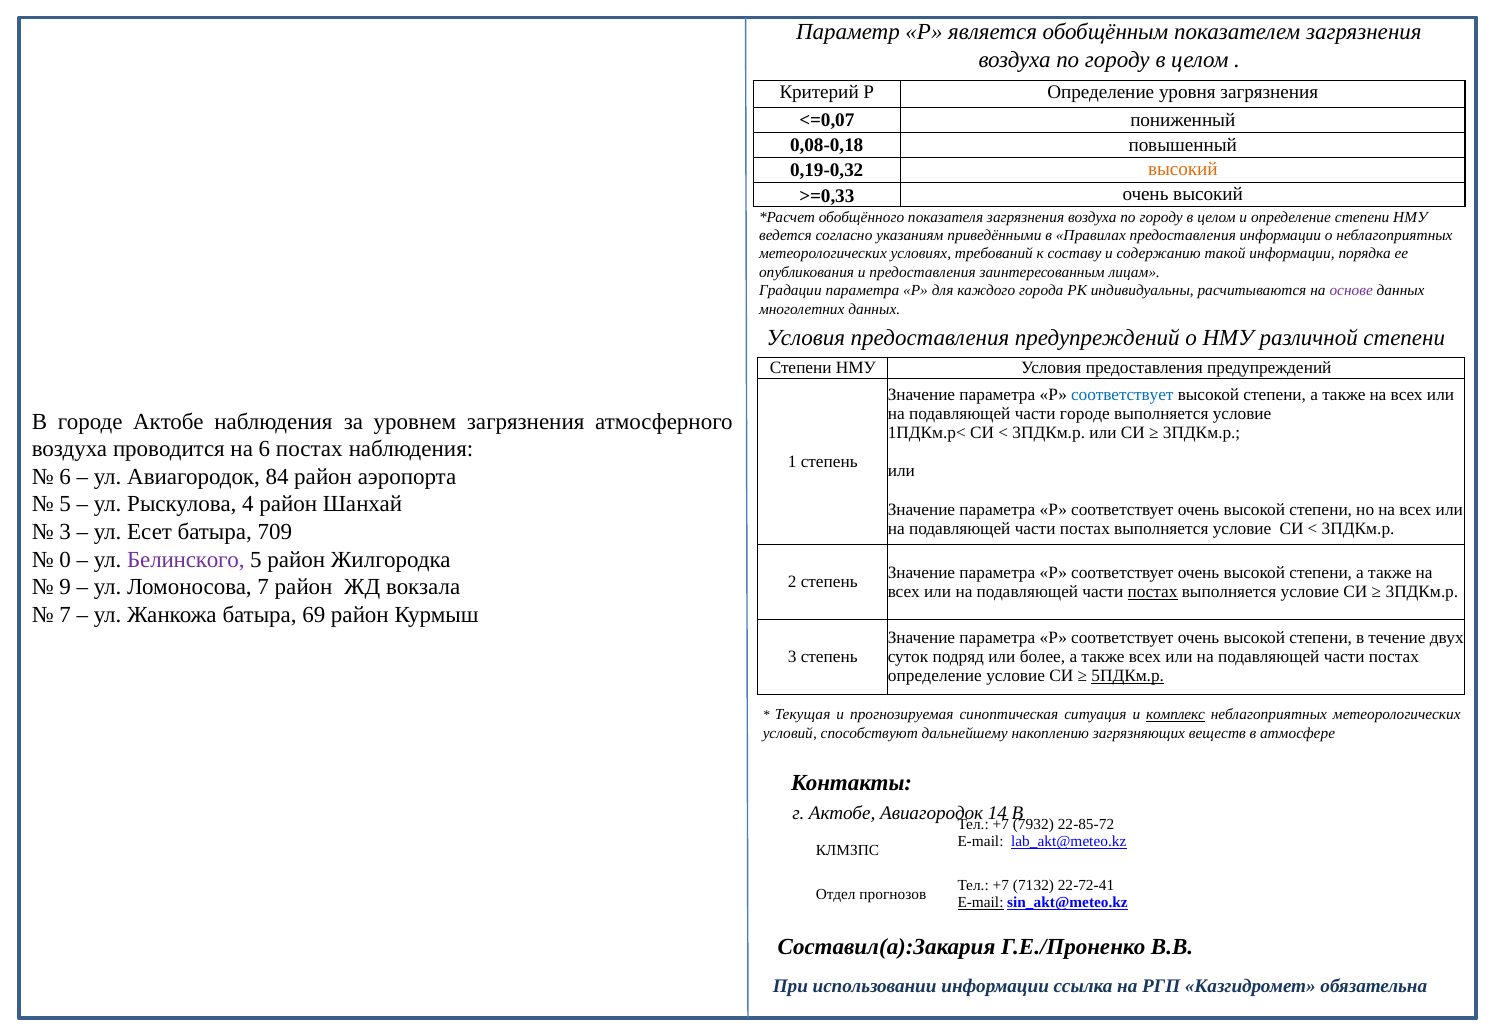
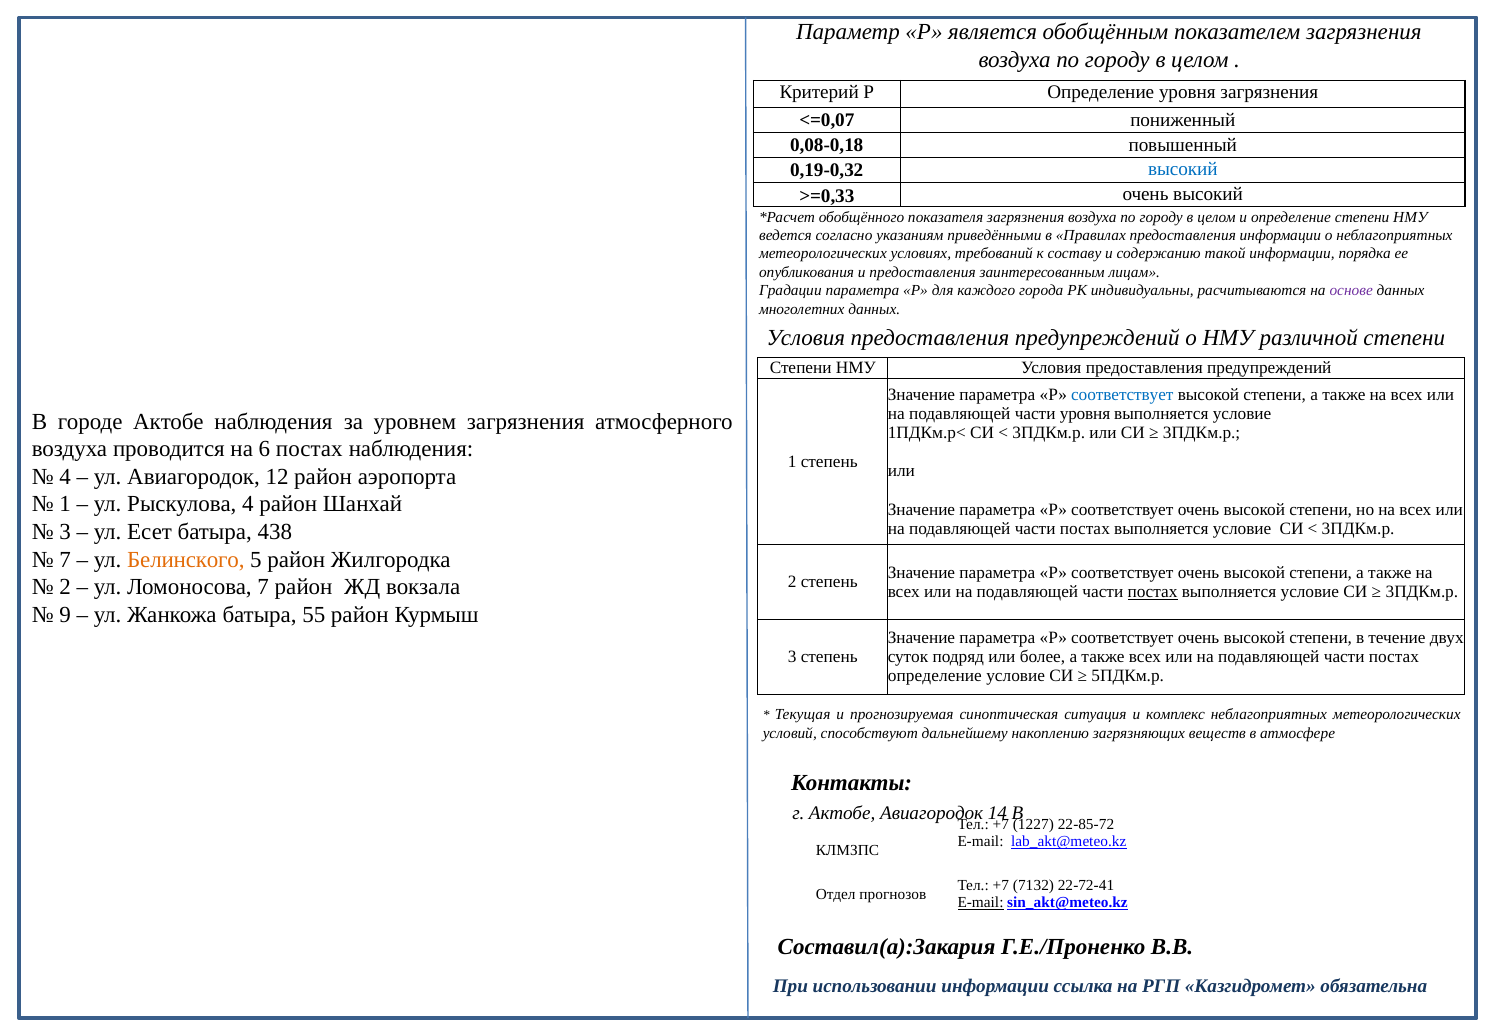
высокий at (1183, 169) colour: orange -> blue
части городе: городе -> уровня
6 at (65, 477): 6 -> 4
84: 84 -> 12
5 at (65, 504): 5 -> 1
709: 709 -> 438
0 at (65, 559): 0 -> 7
Белинского colour: purple -> orange
9 at (65, 587): 9 -> 2
7 at (65, 615): 7 -> 9
69: 69 -> 55
5ПДКм.р underline: present -> none
комплекс underline: present -> none
7932: 7932 -> 1227
